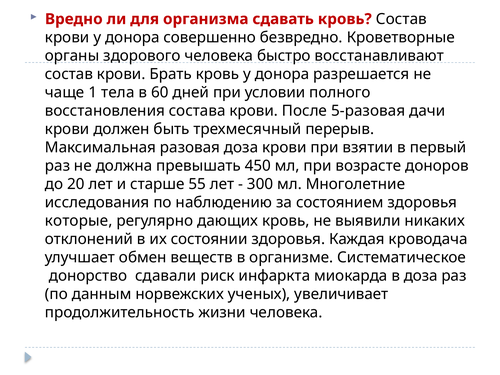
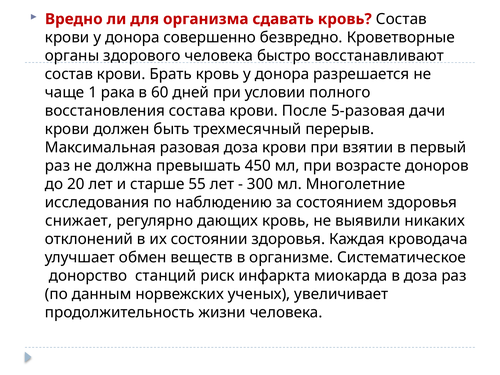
тела: тела -> рака
которые: которые -> снижает
сдавали: сдавали -> станций
